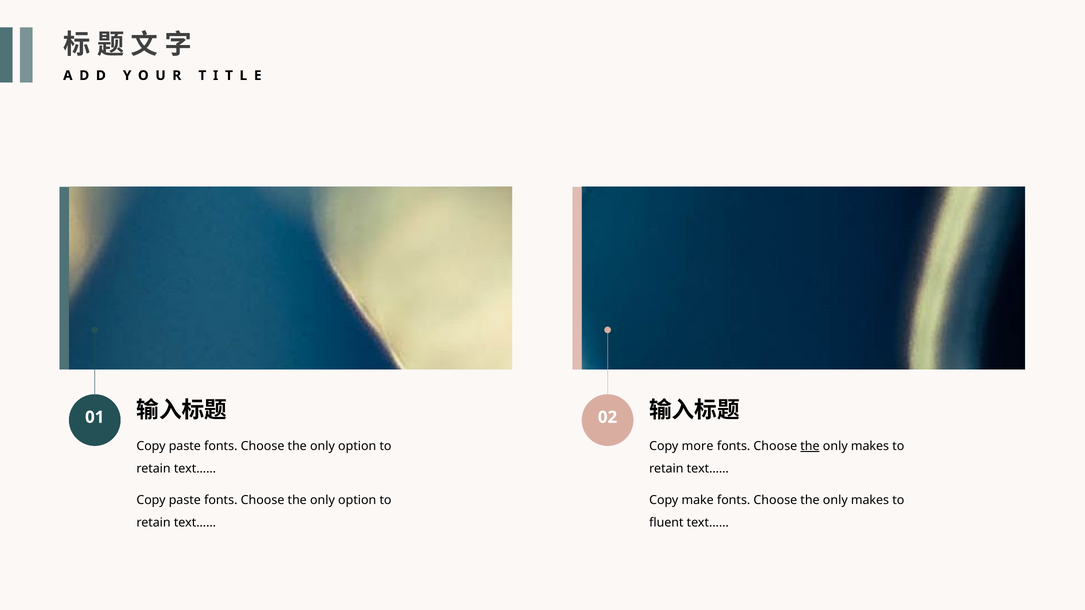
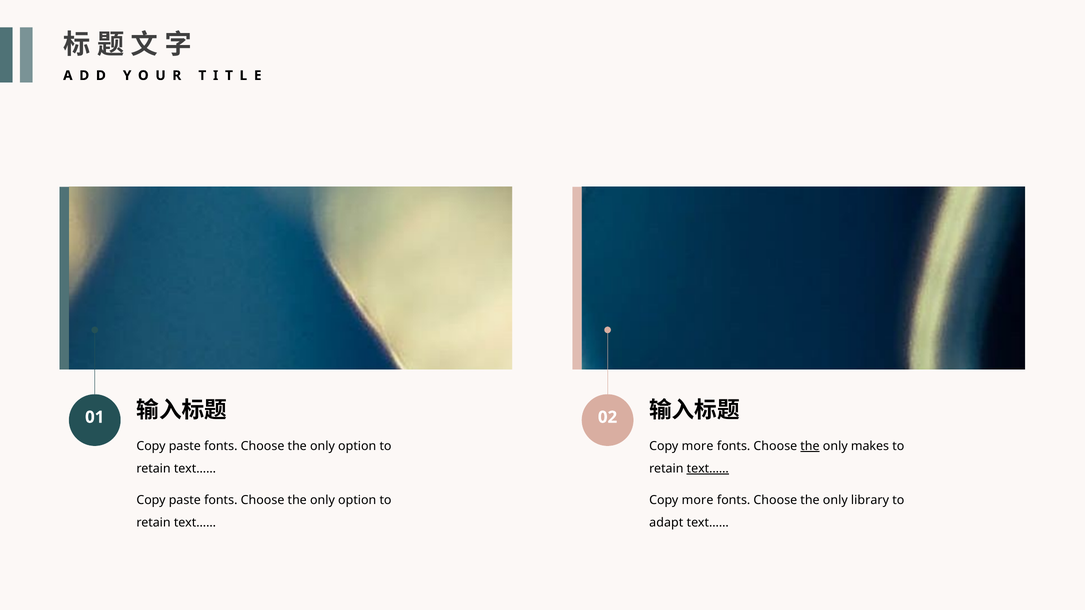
text…… at (708, 469) underline: none -> present
make at (698, 501): make -> more
makes at (870, 501): makes -> library
fluent: fluent -> adapt
